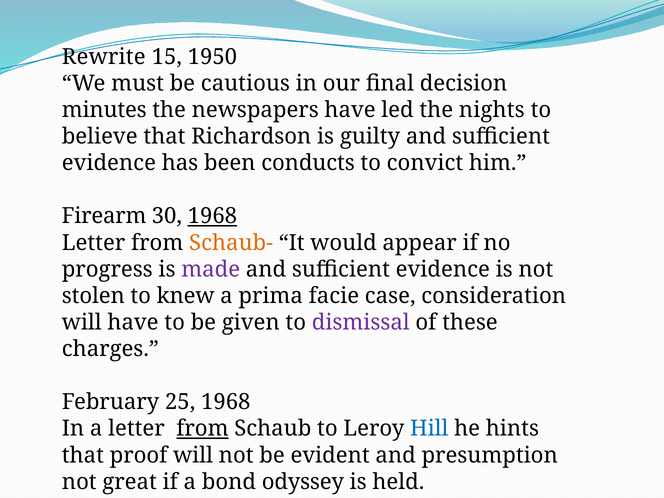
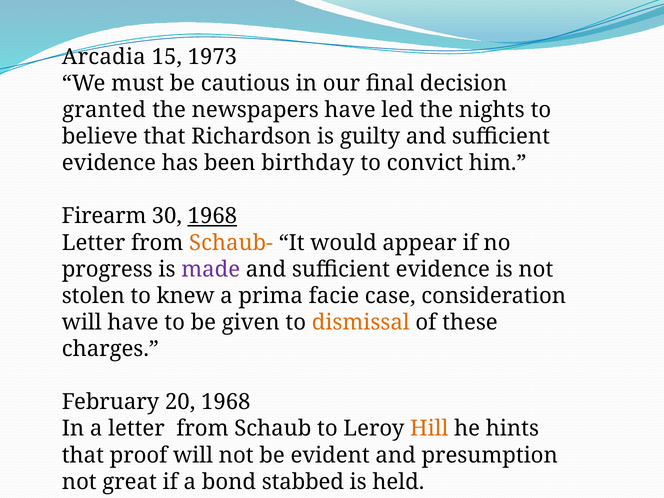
Rewrite: Rewrite -> Arcadia
1950: 1950 -> 1973
minutes: minutes -> granted
conducts: conducts -> birthday
dismissal colour: purple -> orange
25: 25 -> 20
from at (202, 429) underline: present -> none
Hill colour: blue -> orange
odyssey: odyssey -> stabbed
